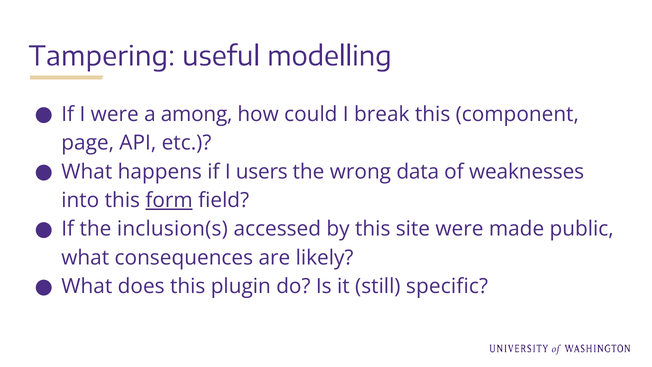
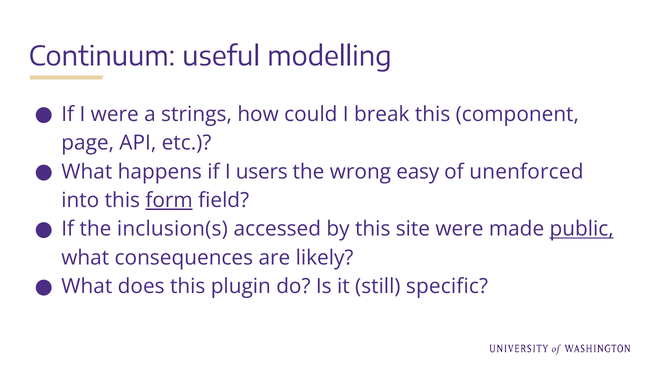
Tampering: Tampering -> Continuum
among: among -> strings
data: data -> easy
weaknesses: weaknesses -> unenforced
public underline: none -> present
